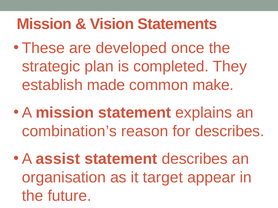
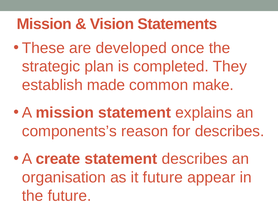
combination’s: combination’s -> components’s
assist: assist -> create
it target: target -> future
